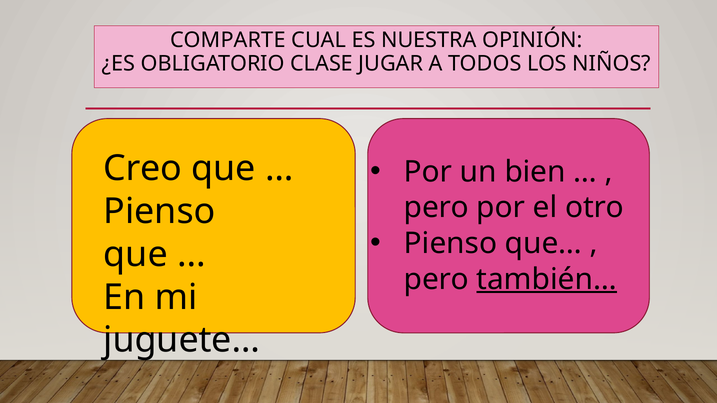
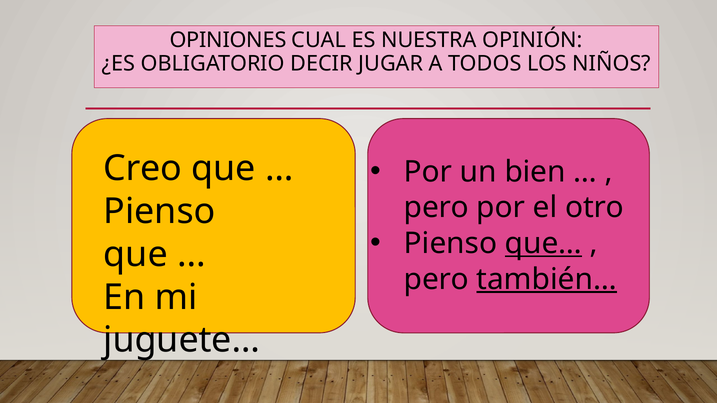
COMPARTE: COMPARTE -> OPINIONES
CLASE: CLASE -> DECIR
que… underline: none -> present
